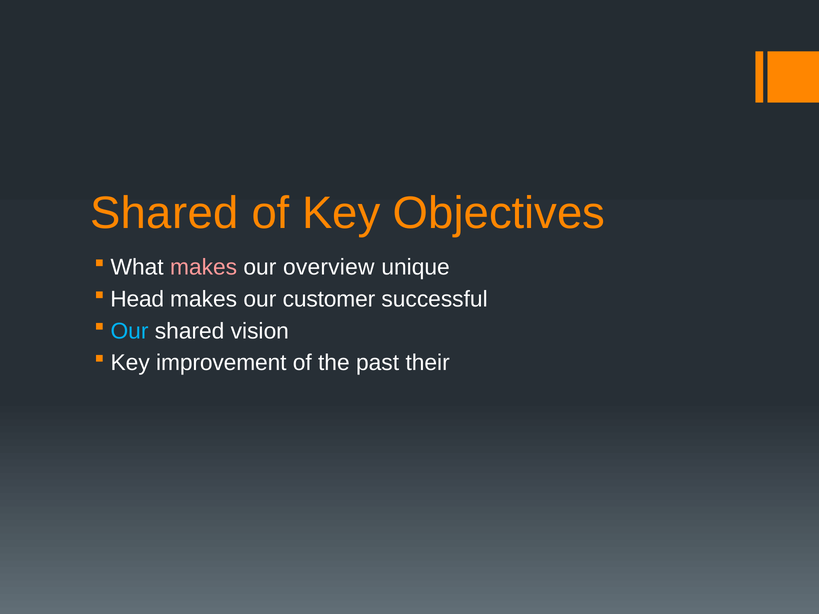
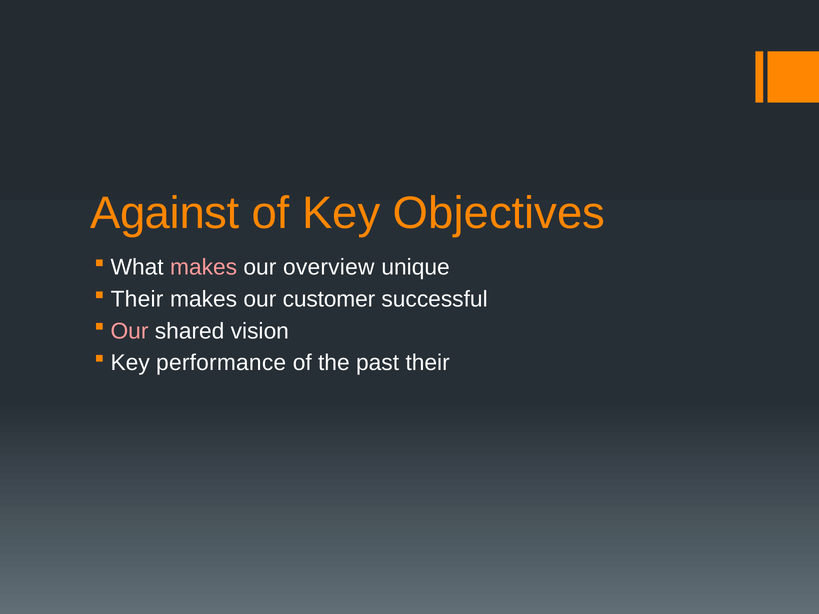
Shared at (164, 213): Shared -> Against
Head at (137, 299): Head -> Their
Our at (130, 331) colour: light blue -> pink
improvement: improvement -> performance
